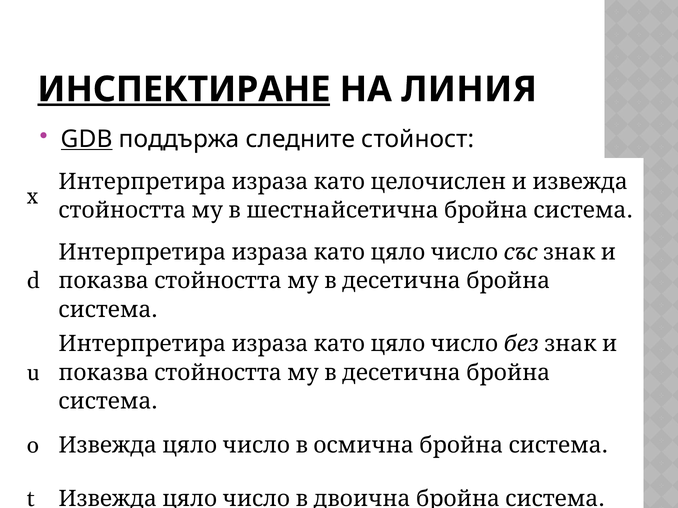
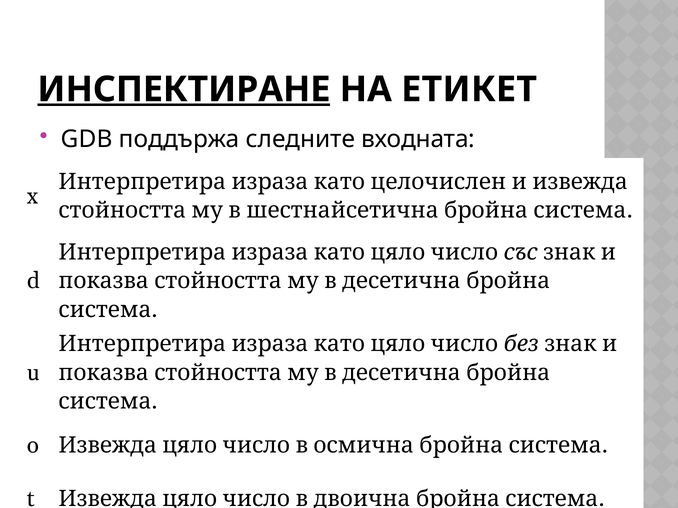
ЛИНИЯ: ЛИНИЯ -> ЕТИКЕТ
GDB underline: present -> none
стойност: стойност -> входната
